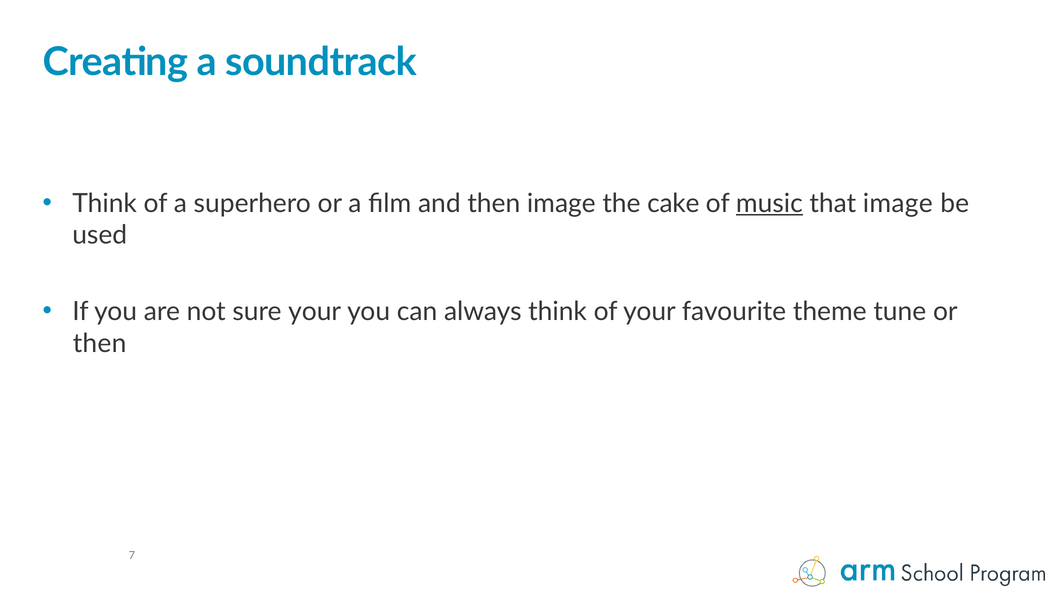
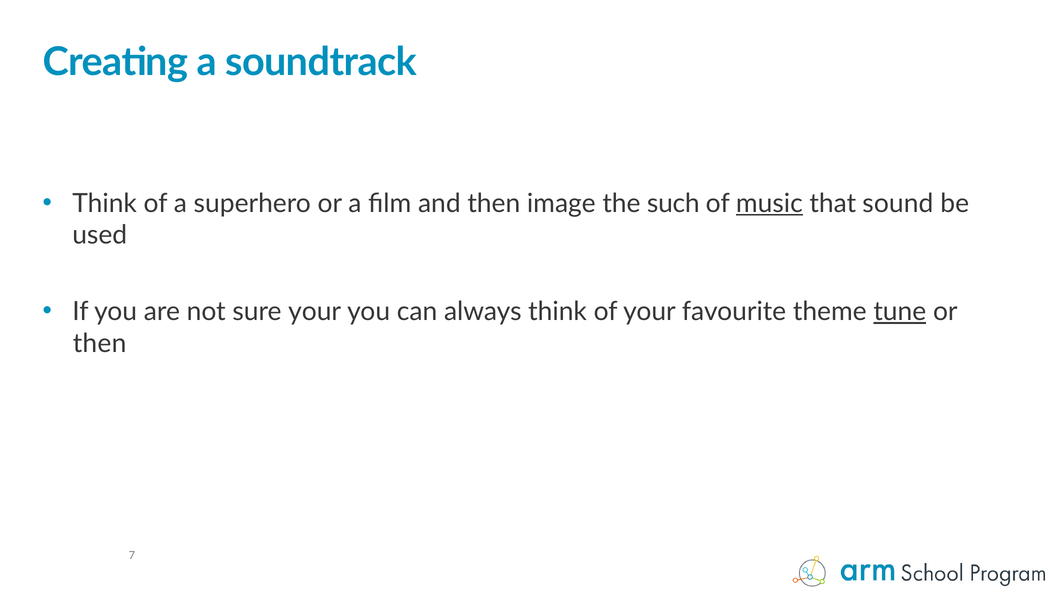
cake: cake -> such
that image: image -> sound
tune underline: none -> present
